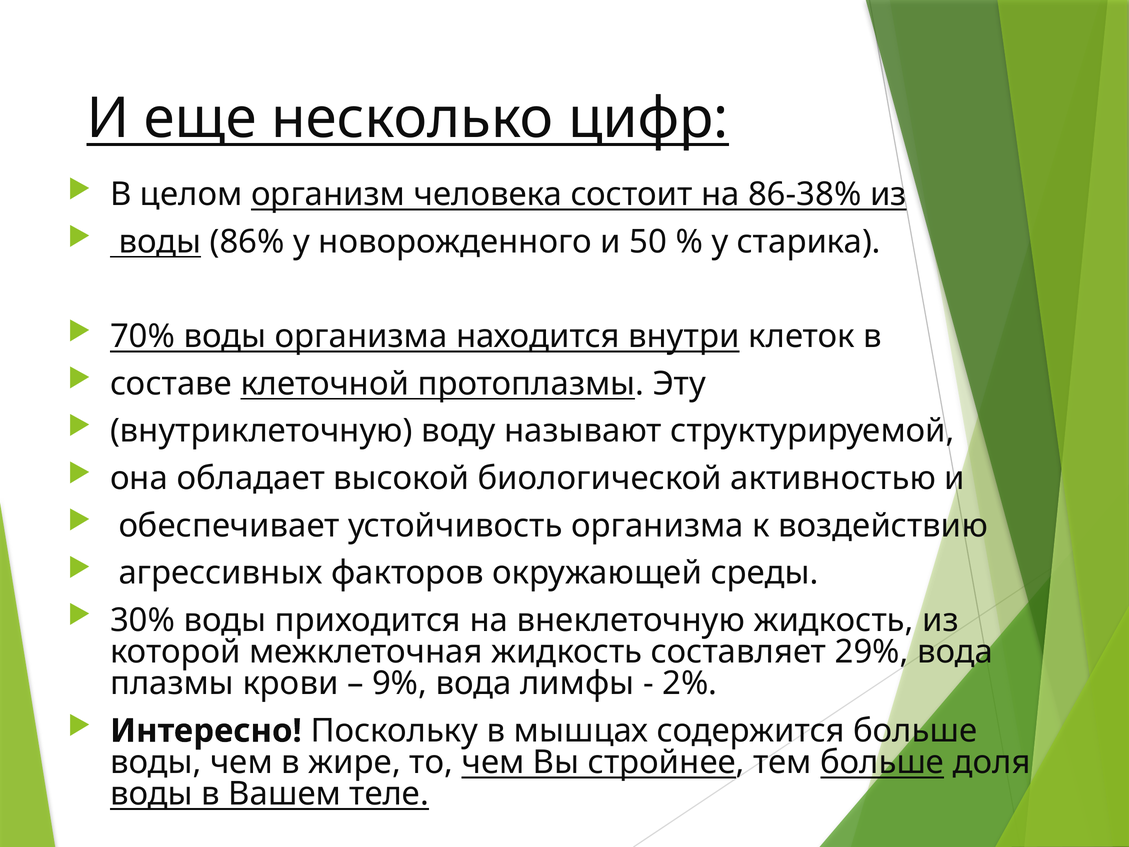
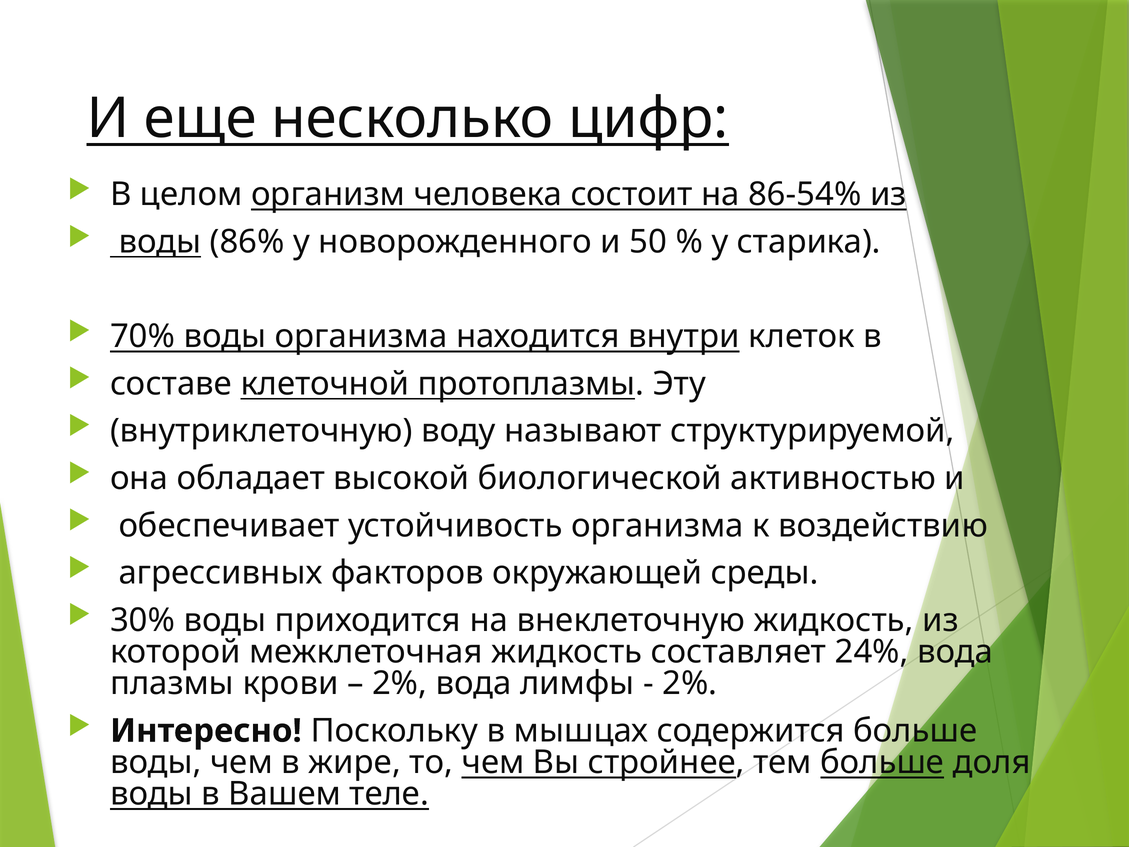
86-38%: 86-38% -> 86-54%
29%: 29% -> 24%
9% at (400, 683): 9% -> 2%
